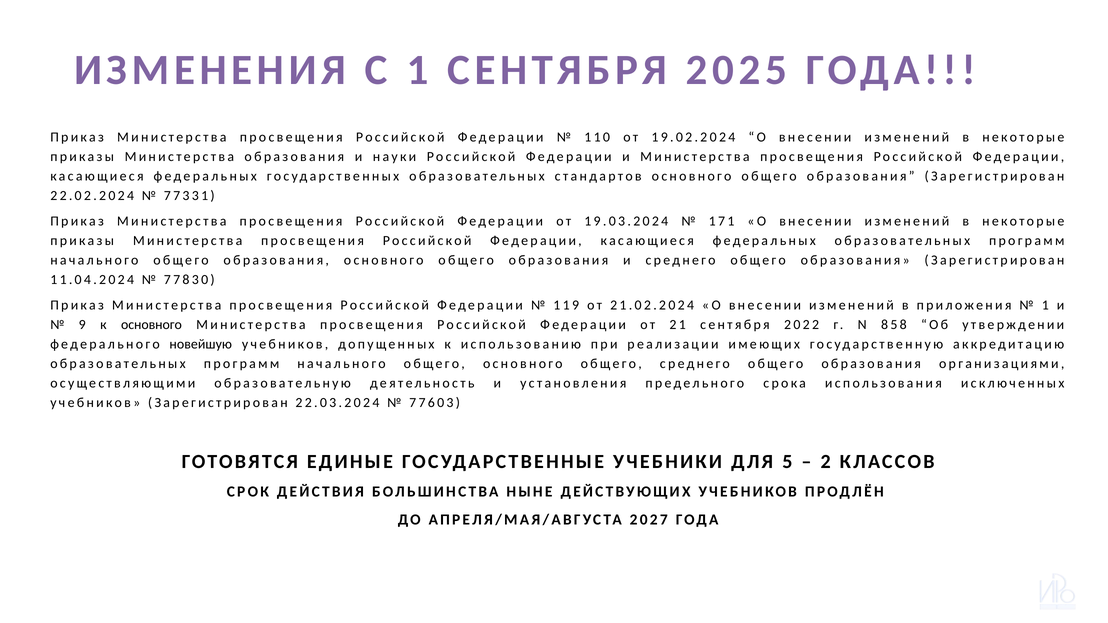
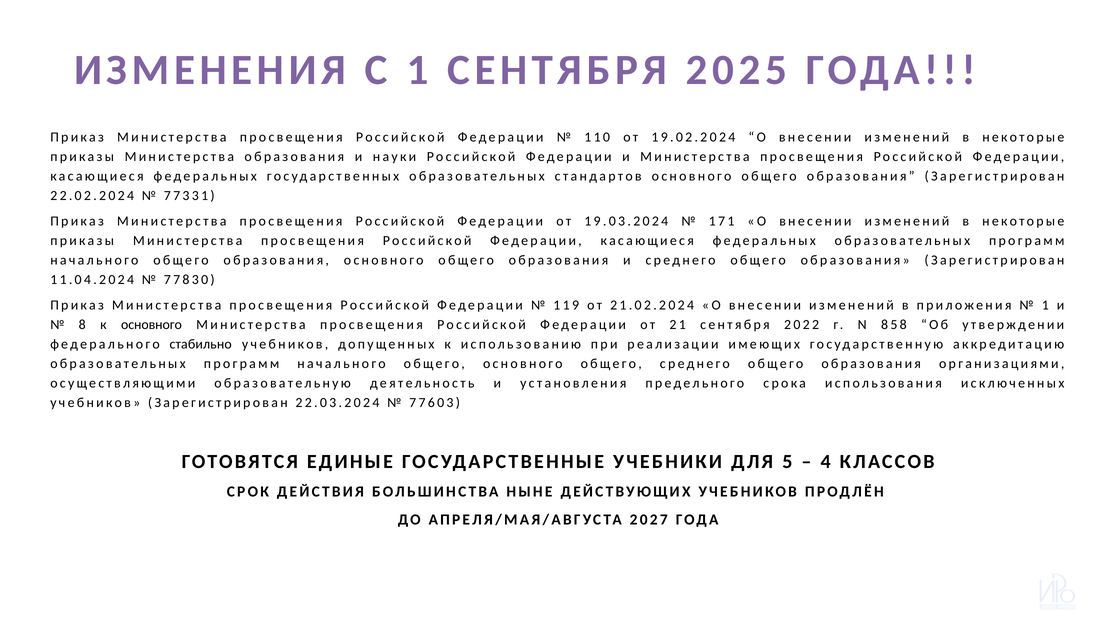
9: 9 -> 8
новейшую: новейшую -> стабильно
2: 2 -> 4
